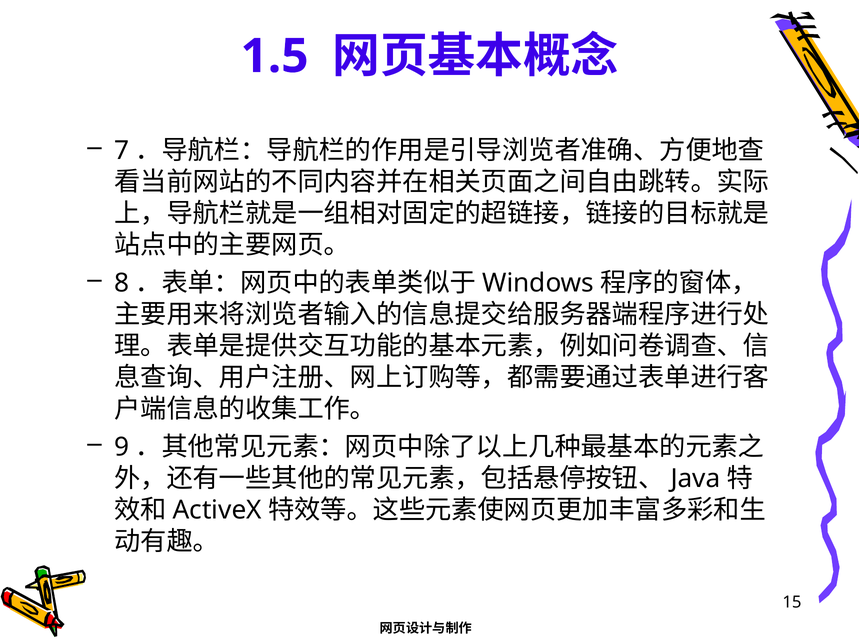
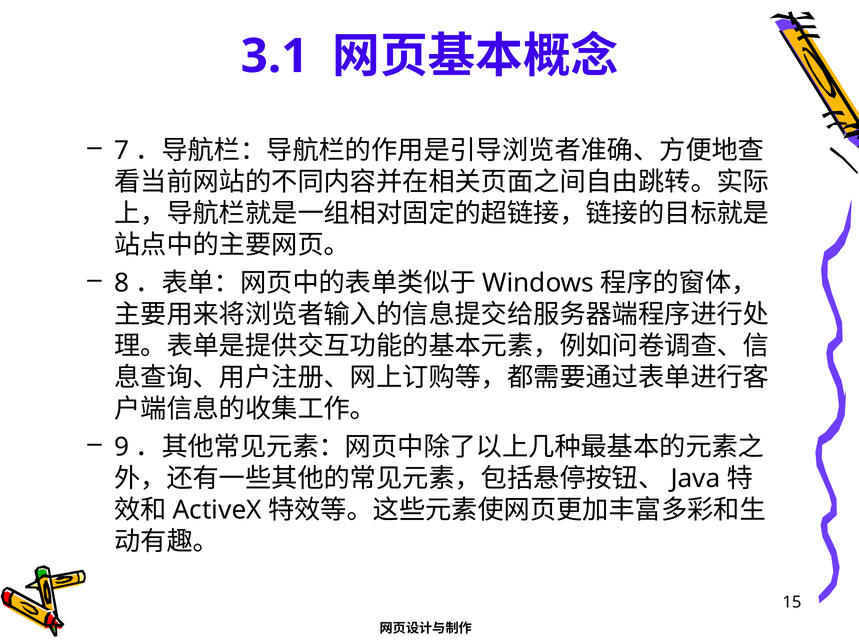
1.5: 1.5 -> 3.1
